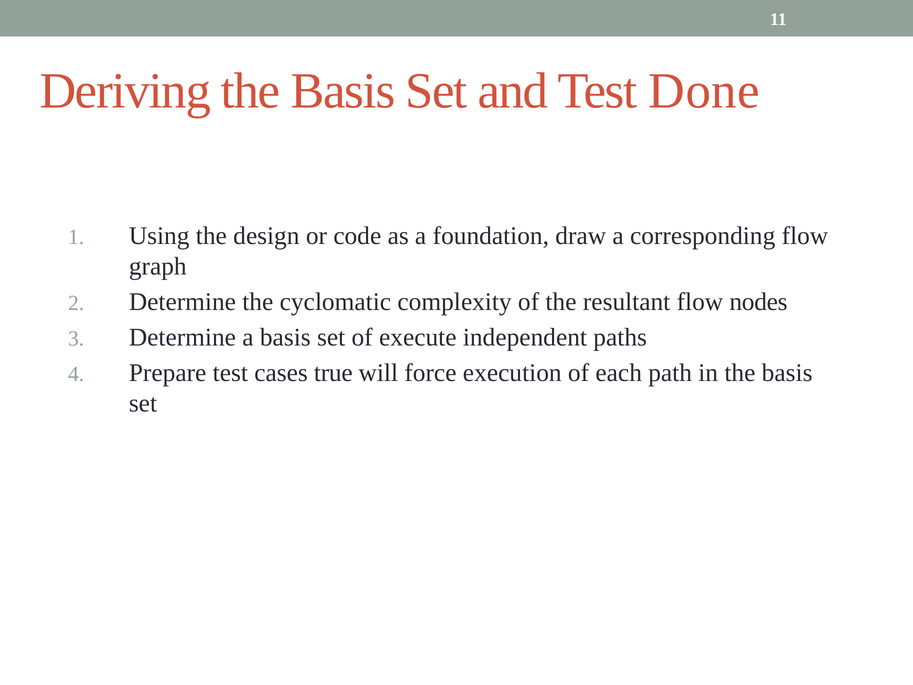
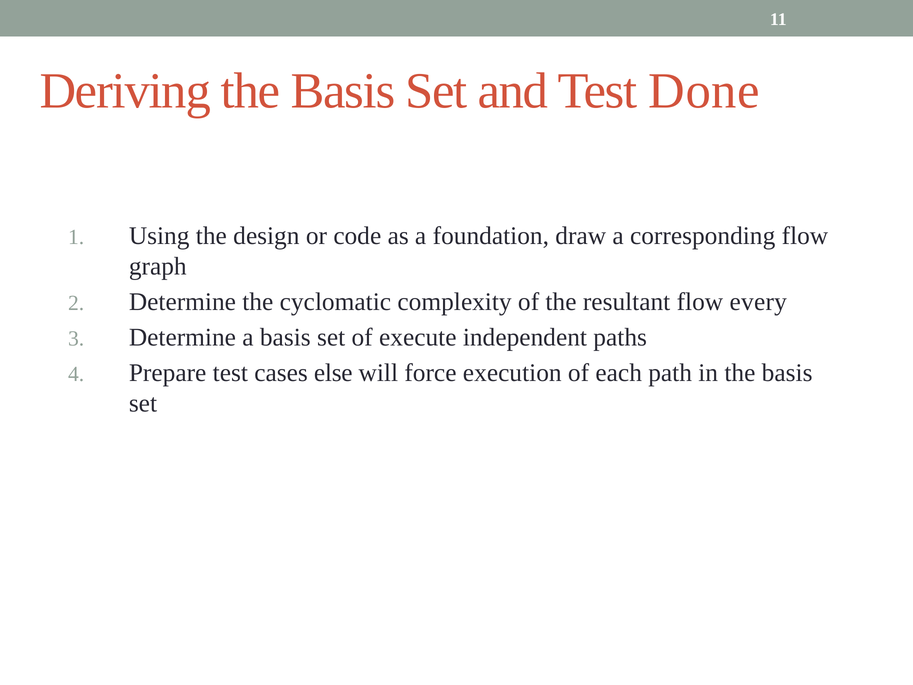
nodes: nodes -> every
true: true -> else
